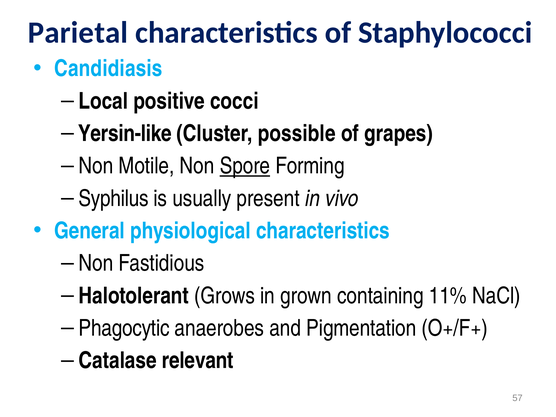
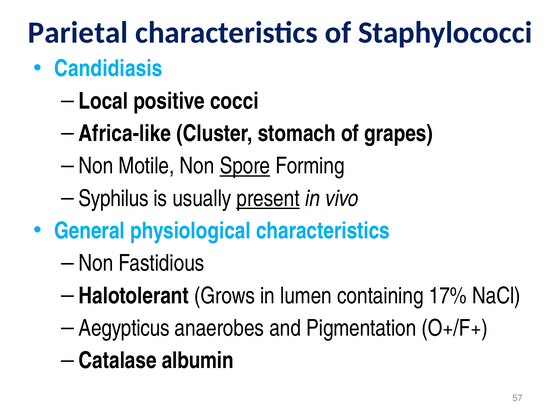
Yersin-like: Yersin-like -> Africa-like
possible: possible -> stomach
present underline: none -> present
grown: grown -> lumen
11%: 11% -> 17%
Phagocytic: Phagocytic -> Aegypticus
relevant: relevant -> albumin
